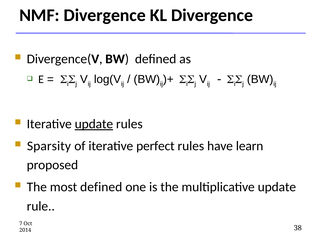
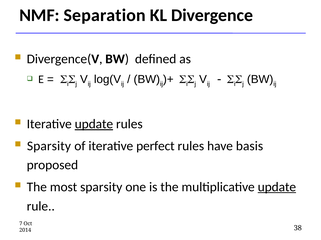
NMF Divergence: Divergence -> Separation
learn: learn -> basis
most defined: defined -> sparsity
update at (277, 188) underline: none -> present
